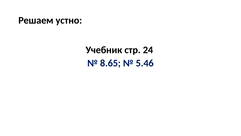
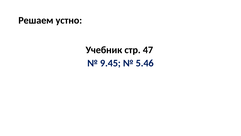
24: 24 -> 47
8.65: 8.65 -> 9.45
